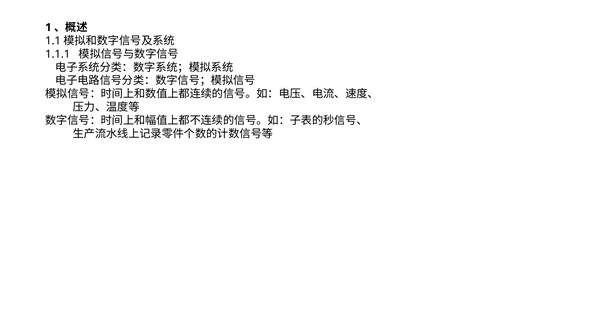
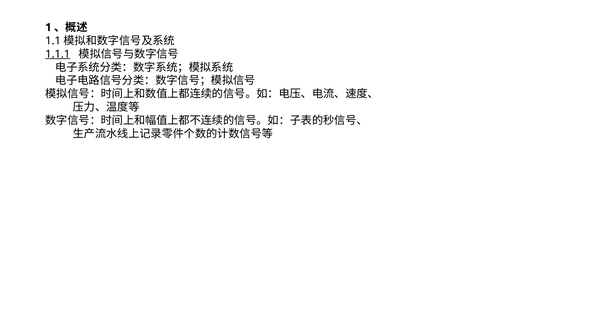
1.1.1 underline: none -> present
